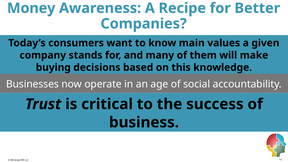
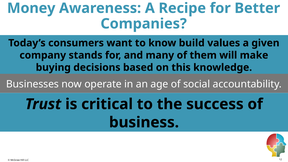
main: main -> build
